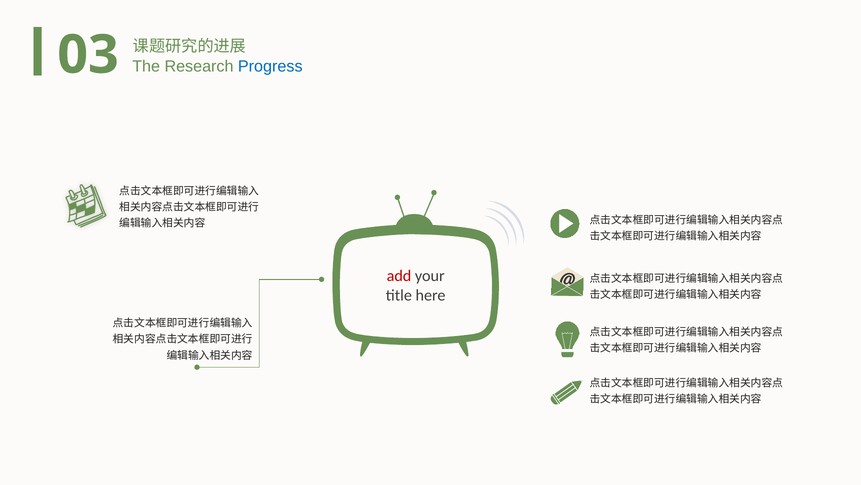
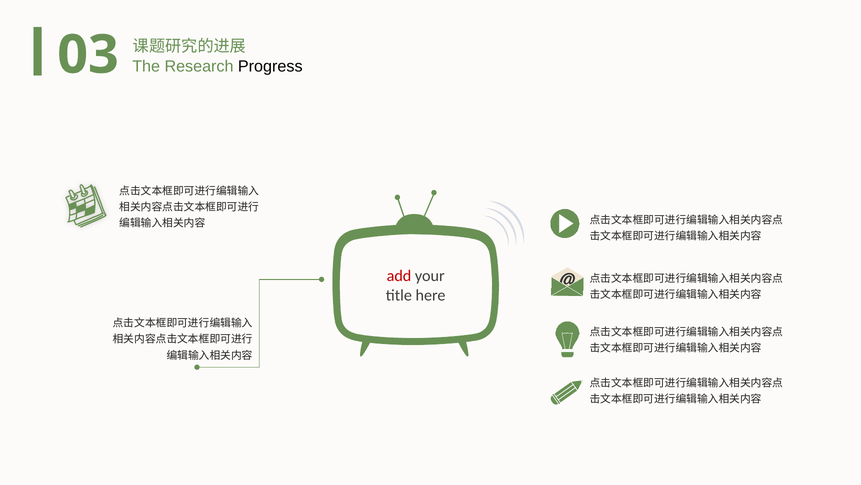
Progress colour: blue -> black
